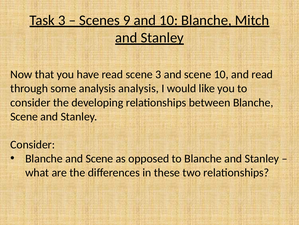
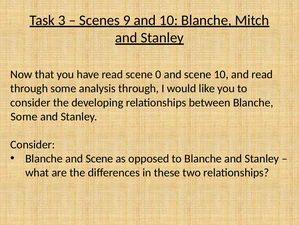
scene 3: 3 -> 0
analysis analysis: analysis -> through
Scene at (24, 116): Scene -> Some
